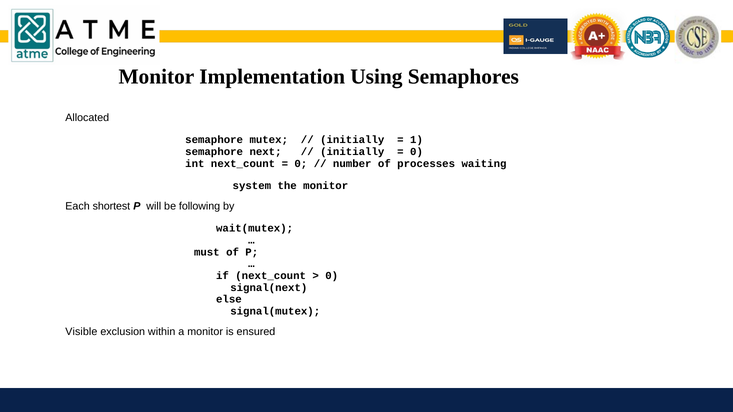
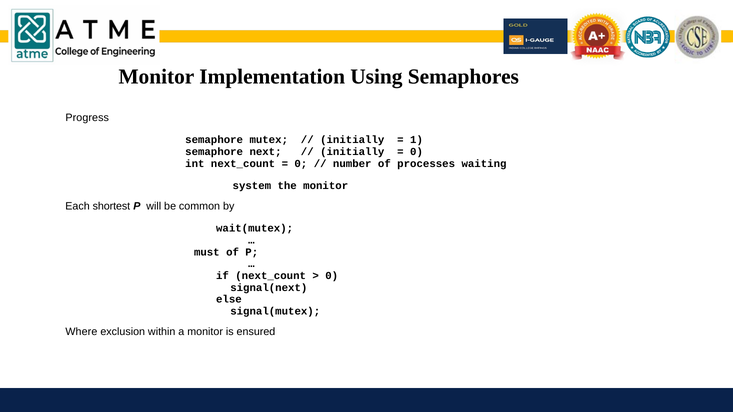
Allocated: Allocated -> Progress
following: following -> common
Visible: Visible -> Where
